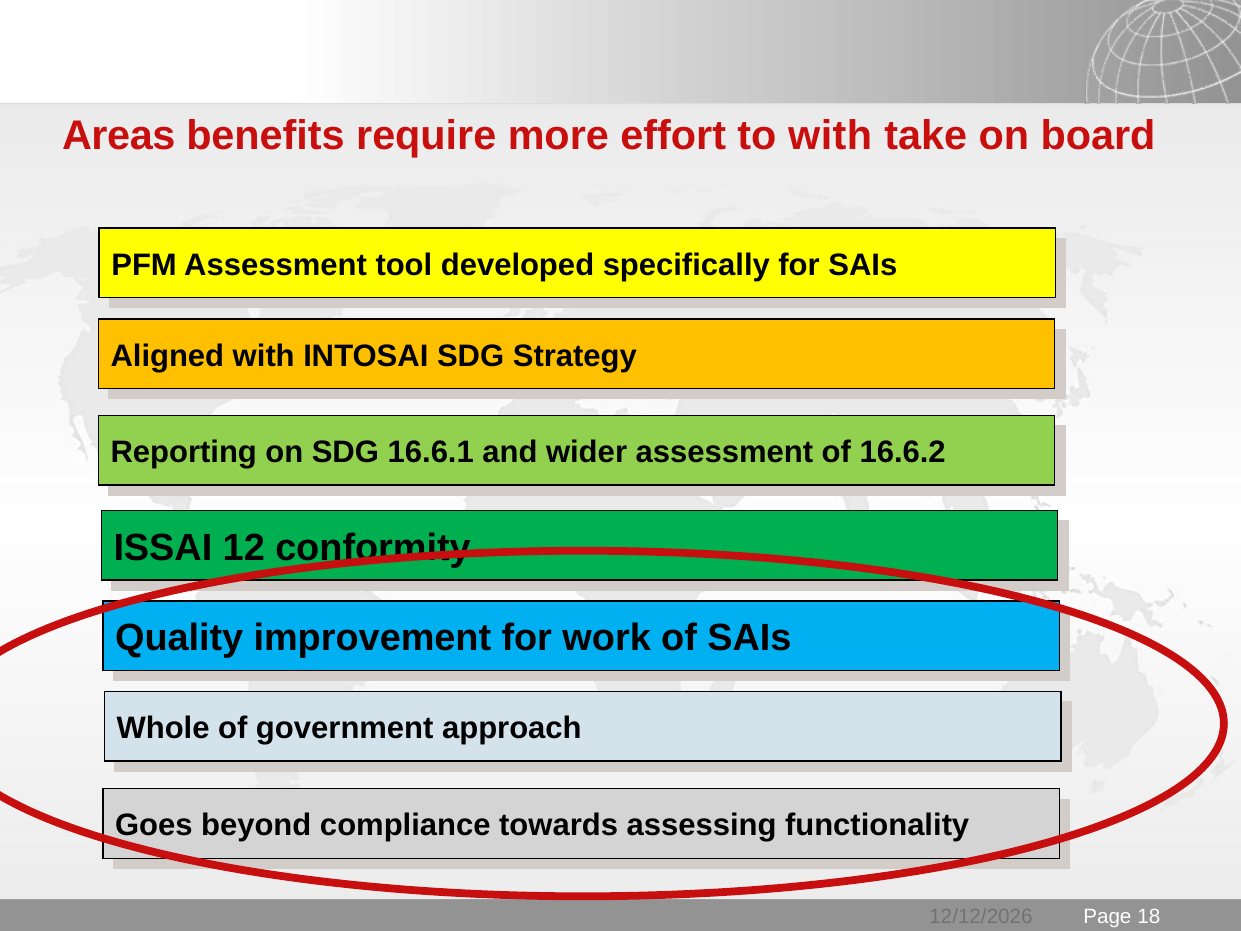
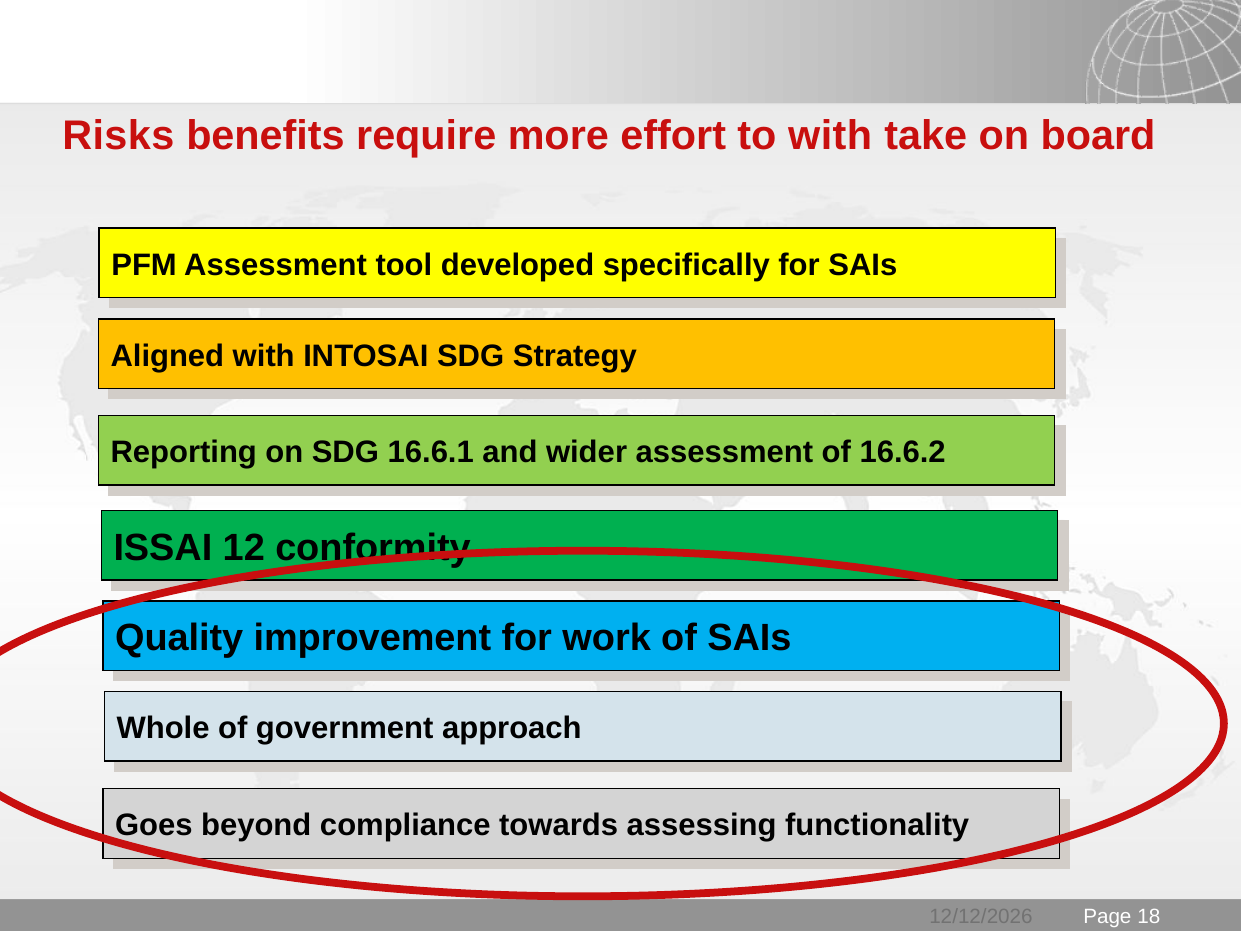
Areas: Areas -> Risks
